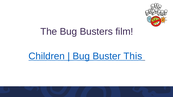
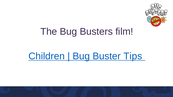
This: This -> Tips
